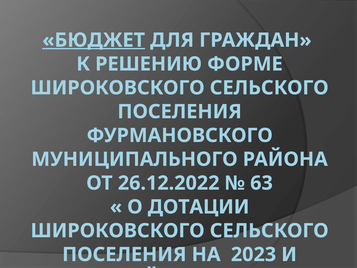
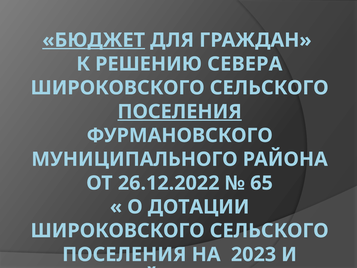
ФОРМЕ: ФОРМЕ -> СЕВЕРА
ПОСЕЛЕНИЯ at (180, 112) underline: none -> present
63: 63 -> 65
